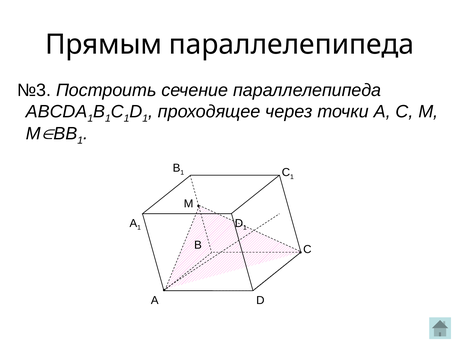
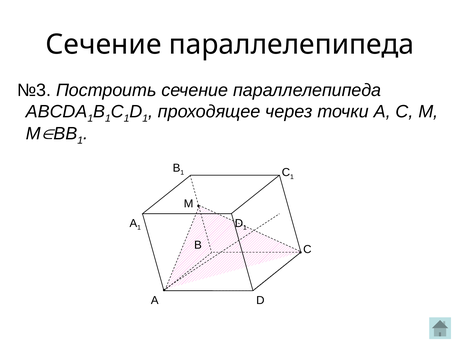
Прямым at (104, 45): Прямым -> Сечение
